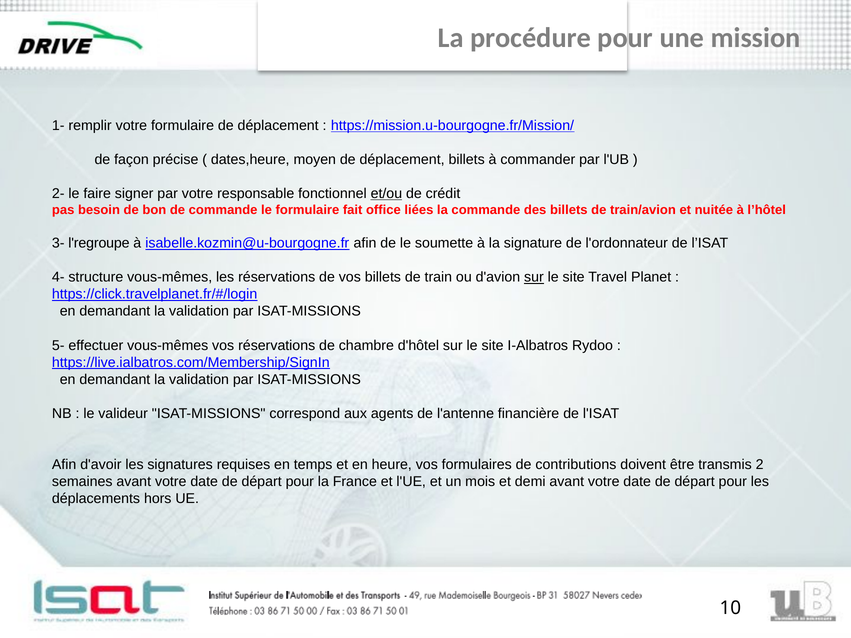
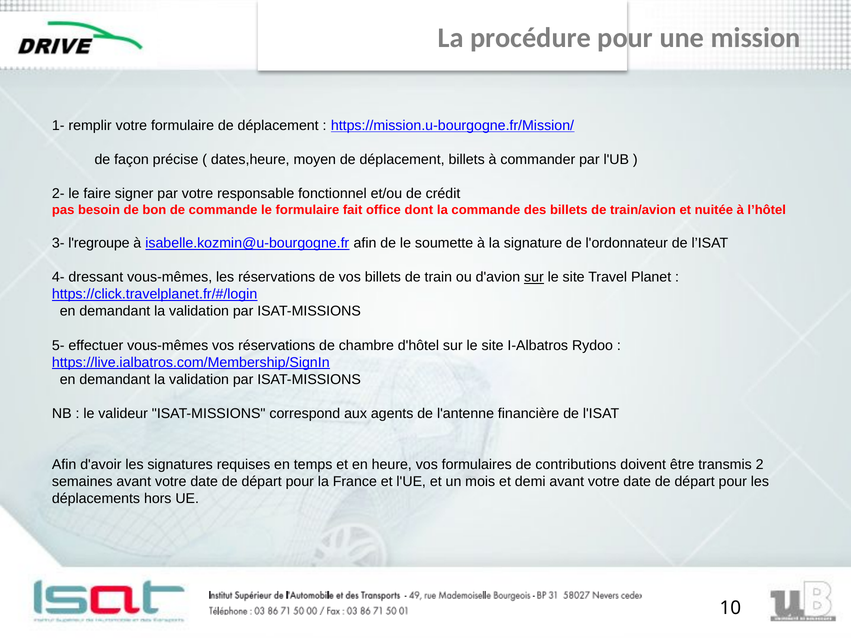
et/ou underline: present -> none
liées: liées -> dont
structure: structure -> dressant
